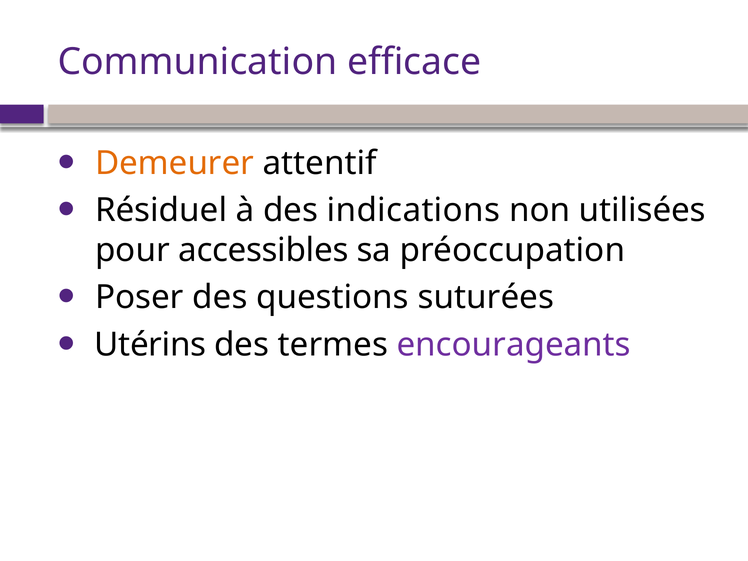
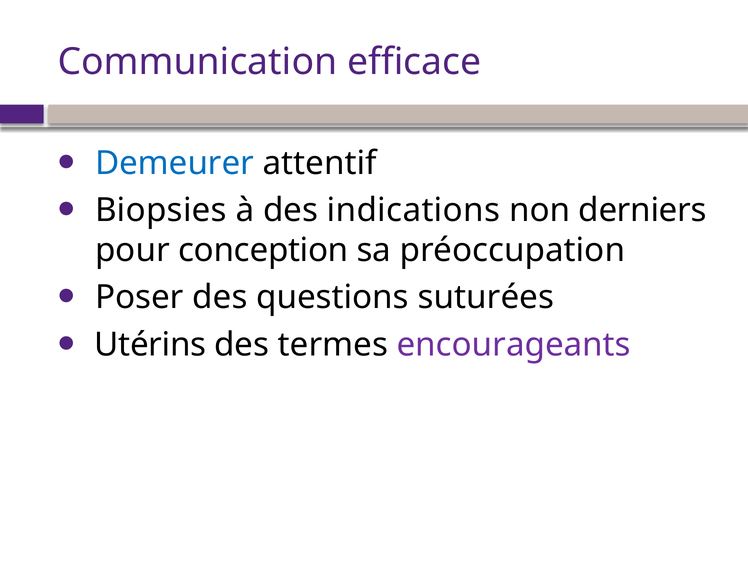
Demeurer colour: orange -> blue
Résiduel: Résiduel -> Biopsies
utilisées: utilisées -> derniers
accessibles: accessibles -> conception
